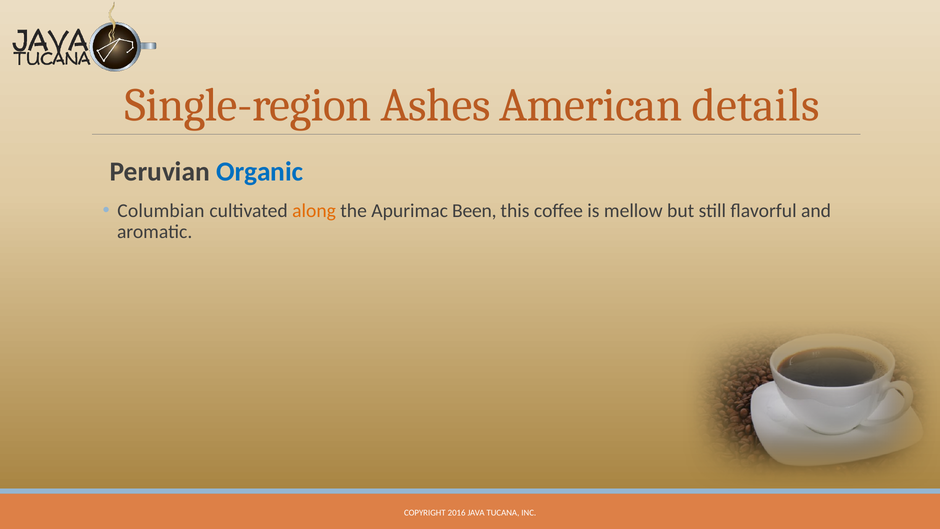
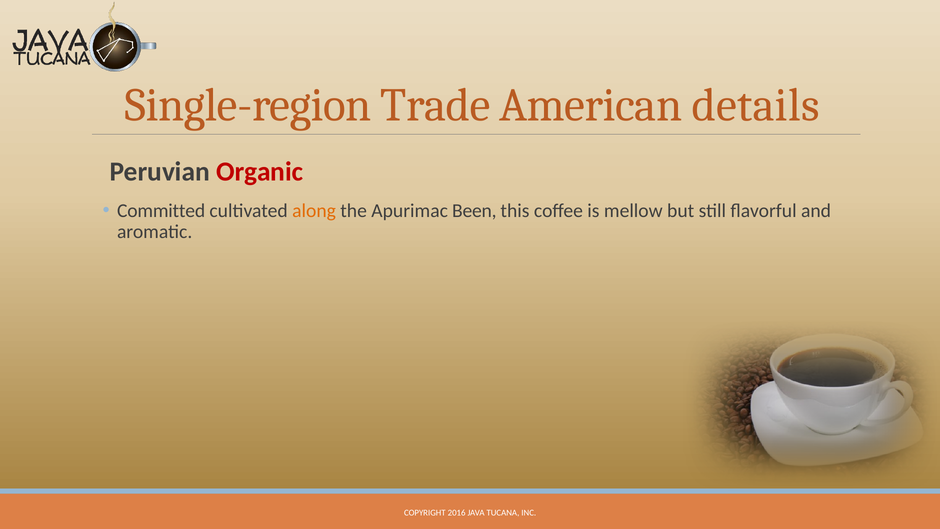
Ashes: Ashes -> Trade
Organic colour: blue -> red
Columbian: Columbian -> Committed
